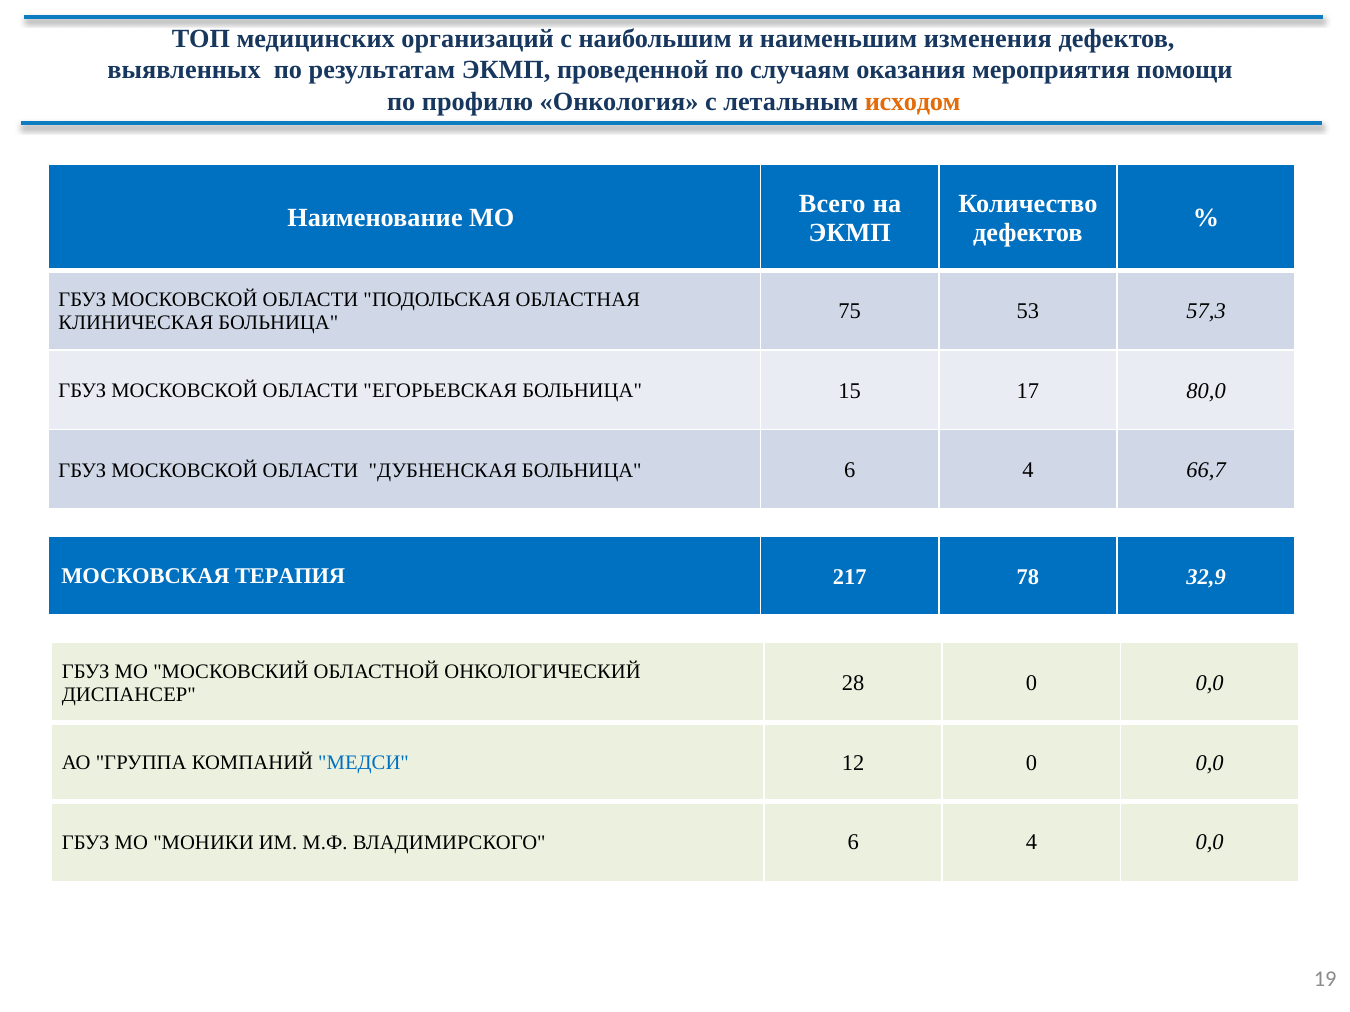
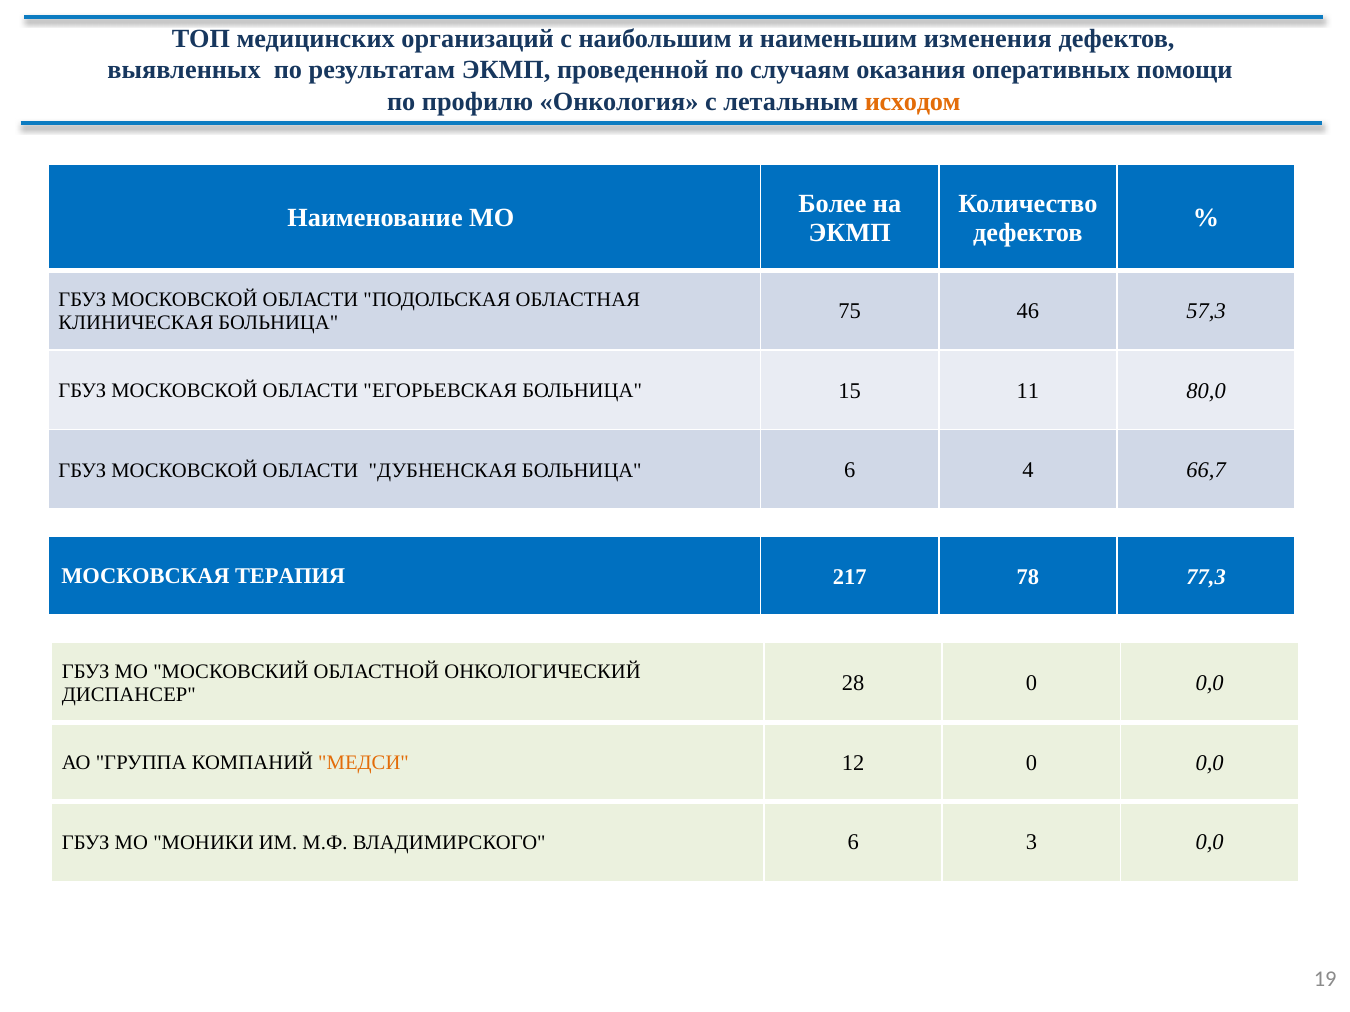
мероприятия: мероприятия -> оперативных
Всего: Всего -> Более
53: 53 -> 46
17: 17 -> 11
32,9: 32,9 -> 77,3
МЕДСИ colour: blue -> orange
ВЛАДИМИРСКОГО 6 4: 4 -> 3
